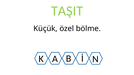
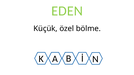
TAŞIT: TAŞIT -> EDEN
